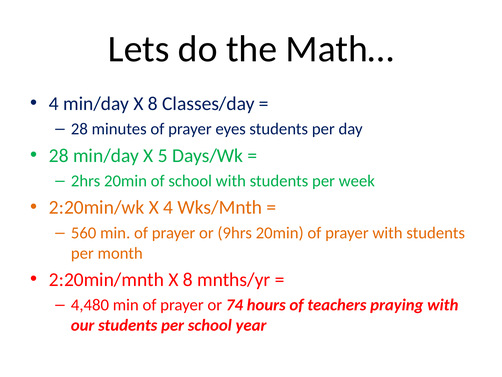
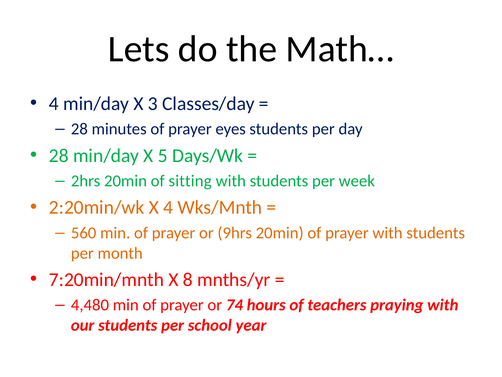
min/day X 8: 8 -> 3
of school: school -> sitting
2:20min/mnth: 2:20min/mnth -> 7:20min/mnth
